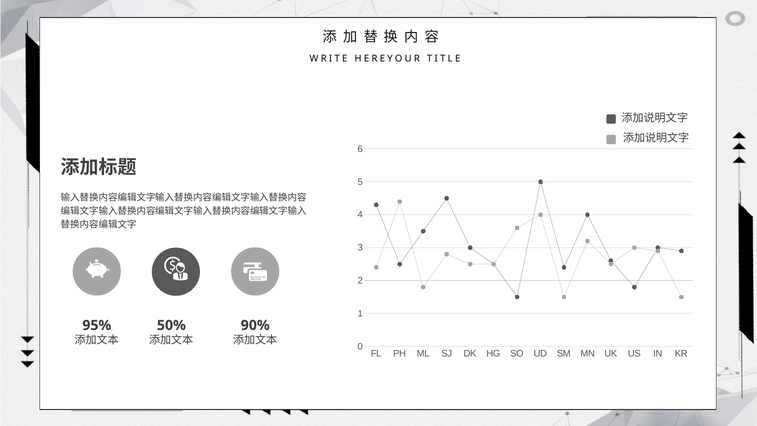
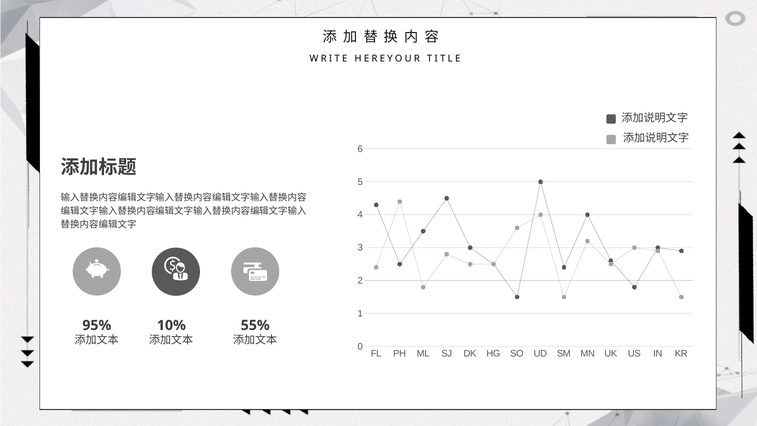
50%: 50% -> 10%
90%: 90% -> 55%
